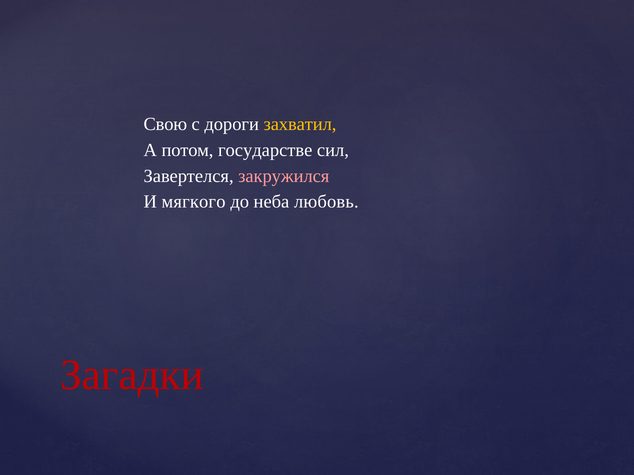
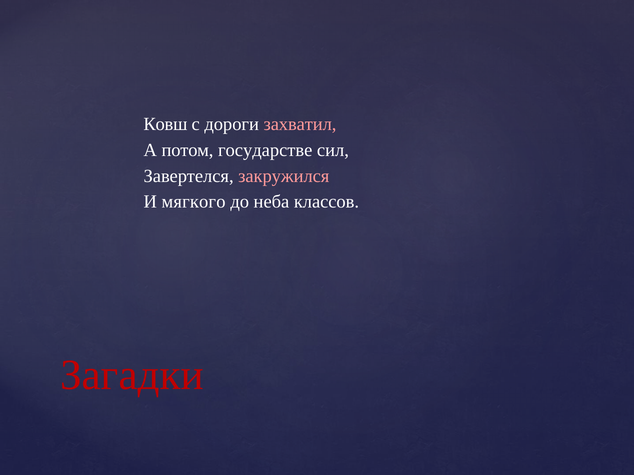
Свою: Свою -> Ковш
захватил colour: yellow -> pink
любовь: любовь -> классов
